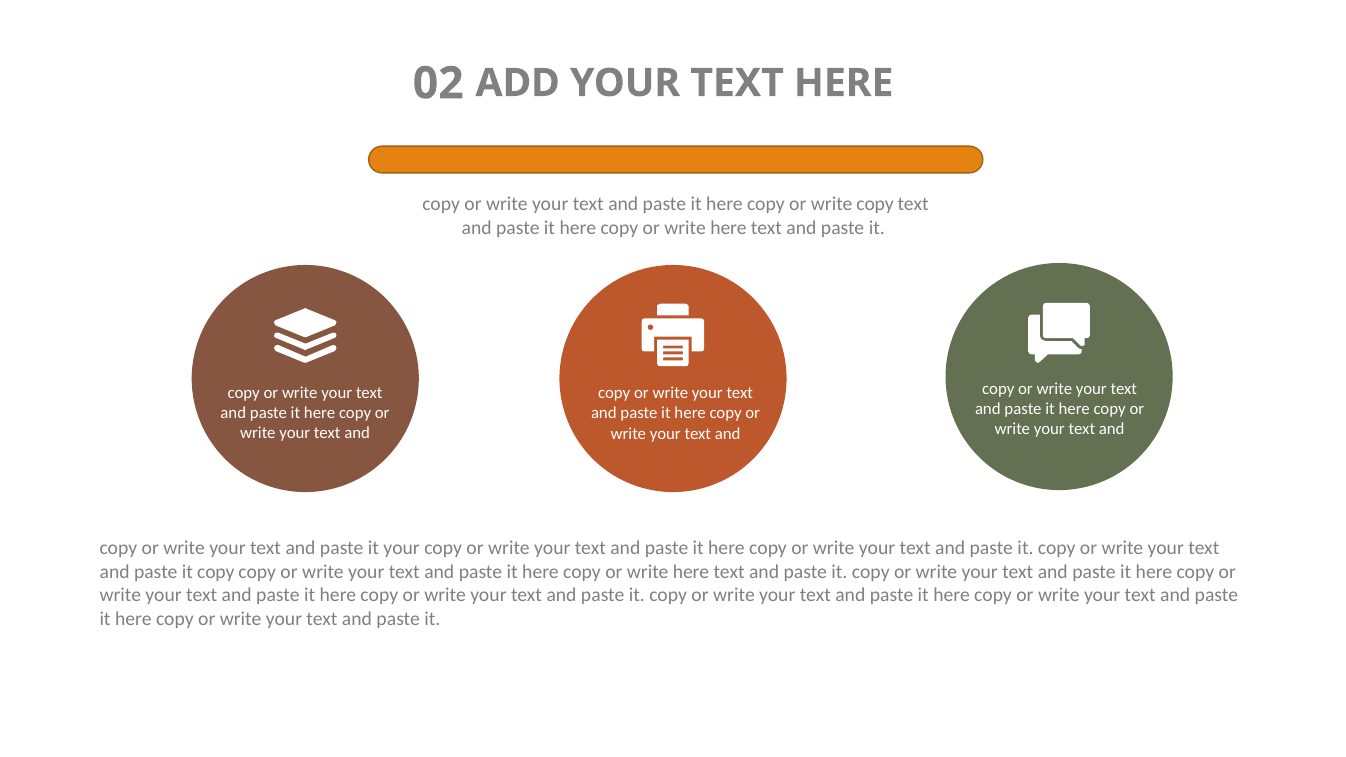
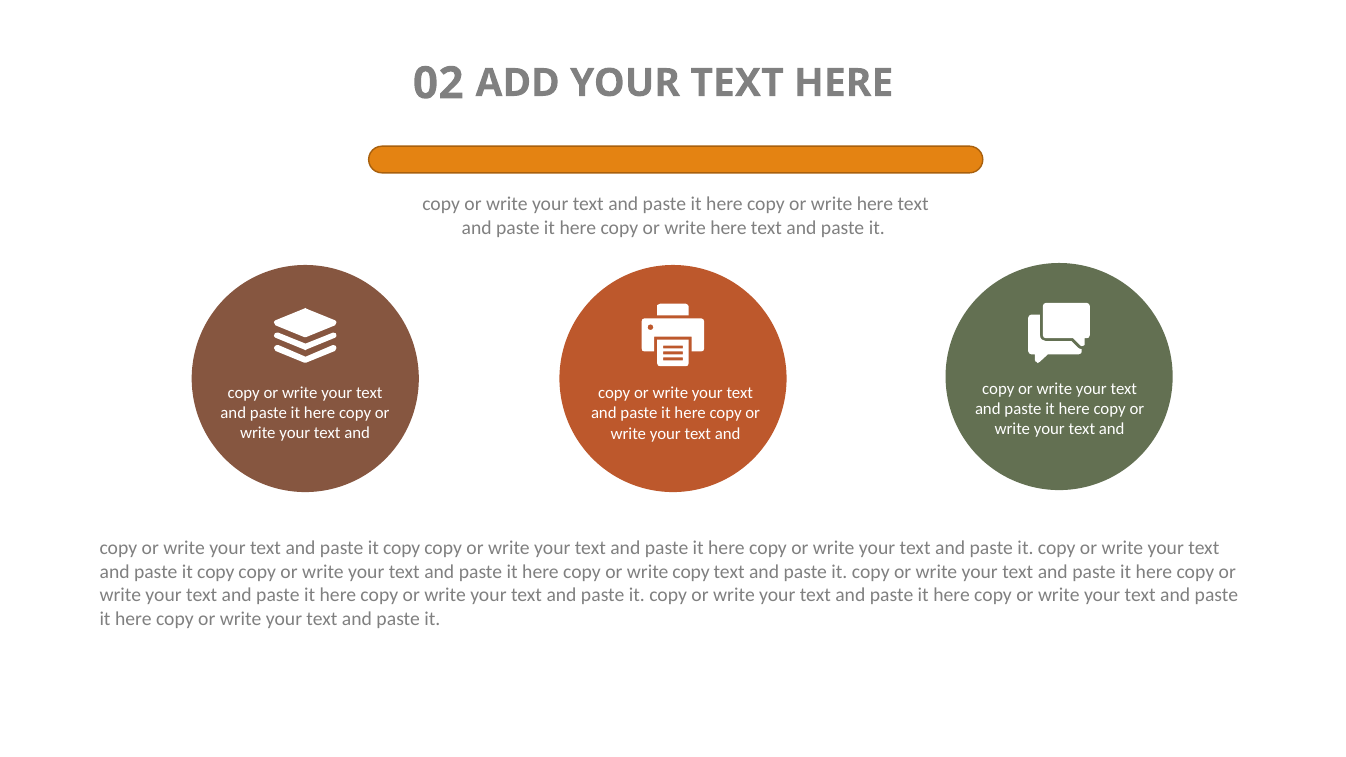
copy at (875, 204): copy -> here
your at (402, 548): your -> copy
here at (691, 572): here -> copy
